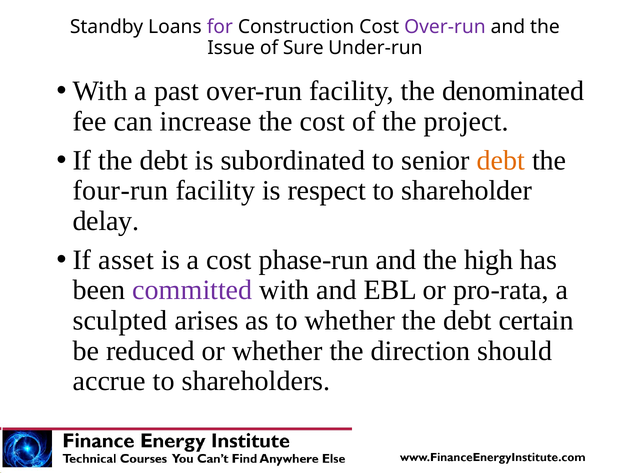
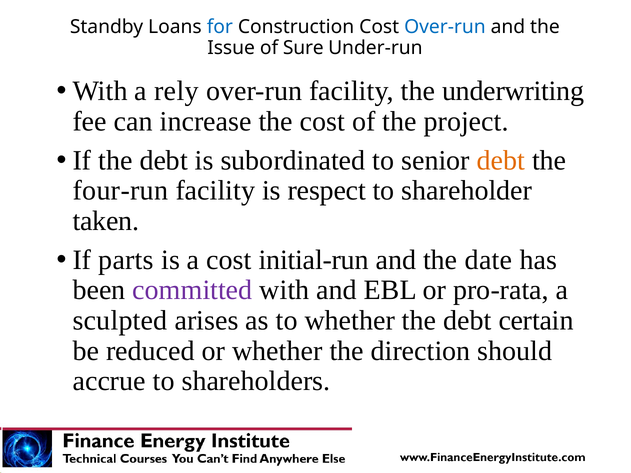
for colour: purple -> blue
Over-run at (445, 27) colour: purple -> blue
past: past -> rely
denominated: denominated -> underwriting
delay: delay -> taken
asset: asset -> parts
phase-run: phase-run -> initial-run
high: high -> date
